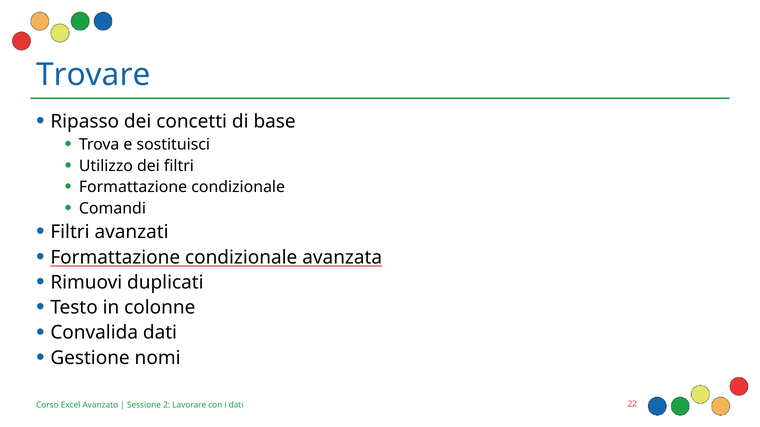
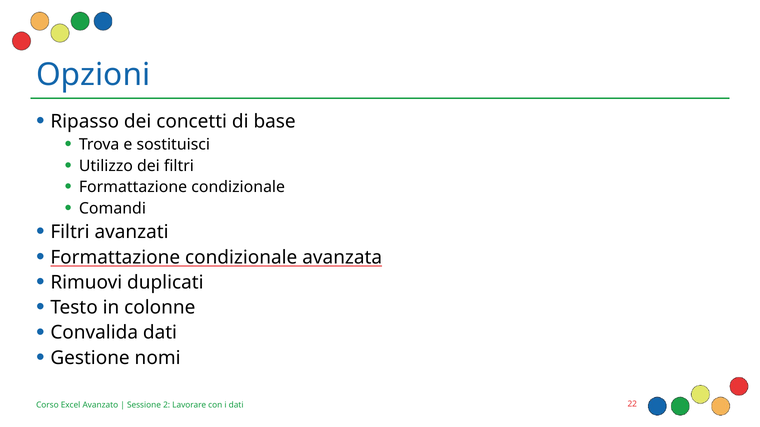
Trovare: Trovare -> Opzioni
